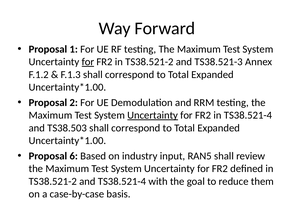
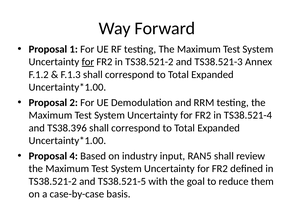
Uncertainty at (153, 116) underline: present -> none
TS38.503: TS38.503 -> TS38.396
6: 6 -> 4
and TS38.521-4: TS38.521-4 -> TS38.521-5
